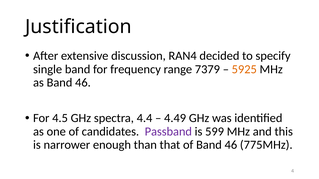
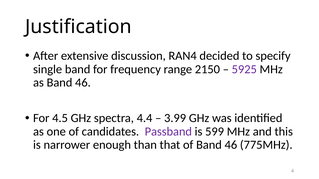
7379: 7379 -> 2150
5925 colour: orange -> purple
4.49: 4.49 -> 3.99
